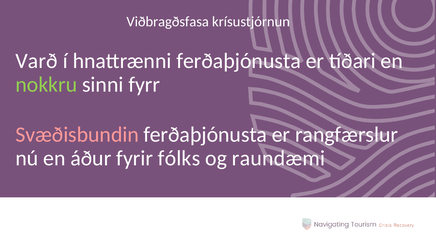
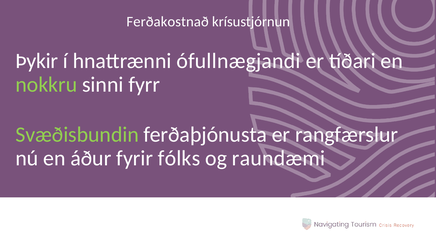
Viðbragðsfasa: Viðbragðsfasa -> Ferðakostnað
Varð: Varð -> Þykir
hnattrænni ferðaþjónusta: ferðaþjónusta -> ófullnægjandi
Svæðisbundin at (77, 134) colour: pink -> light green
